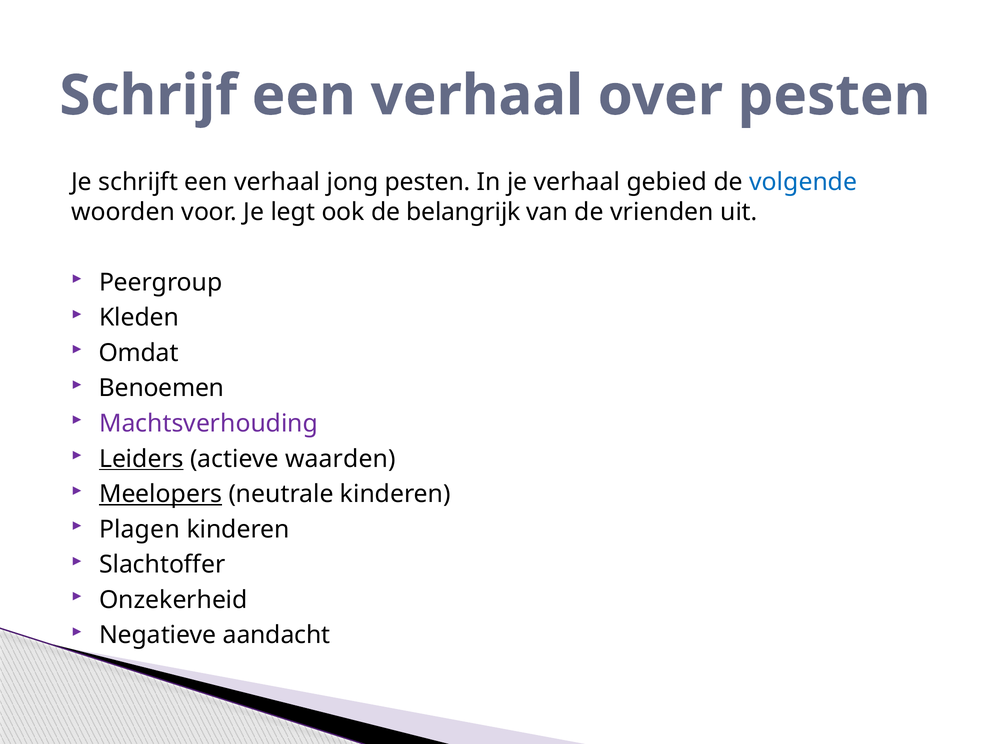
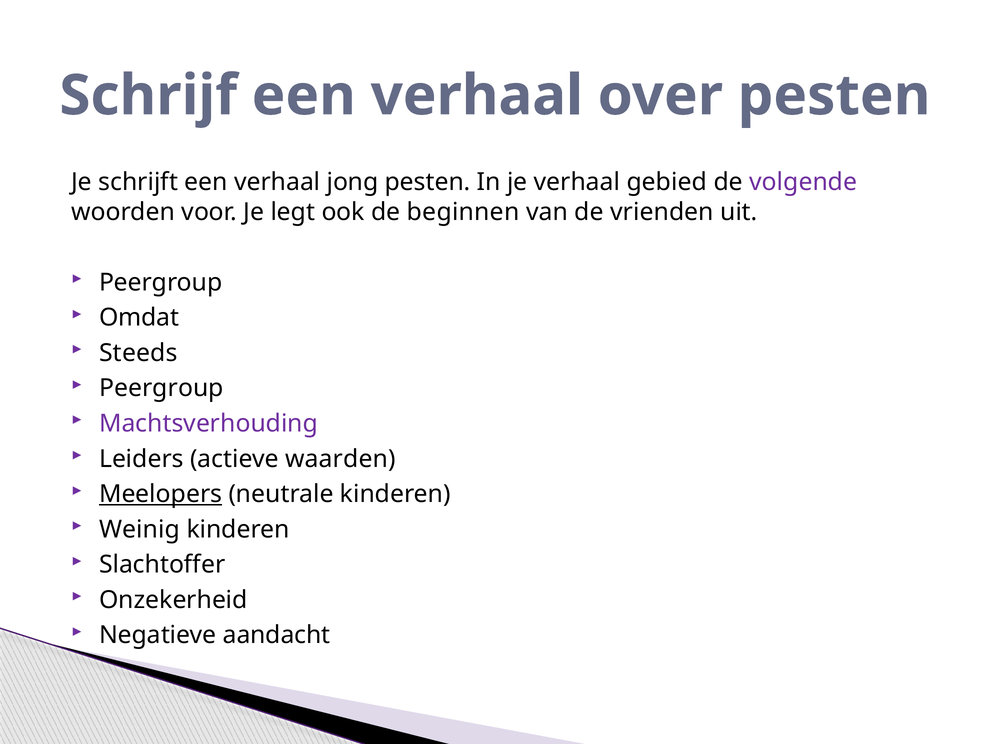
volgende colour: blue -> purple
belangrijk: belangrijk -> beginnen
Kleden: Kleden -> Omdat
Omdat: Omdat -> Steeds
Benoemen at (162, 388): Benoemen -> Peergroup
Leiders underline: present -> none
Plagen: Plagen -> Weinig
